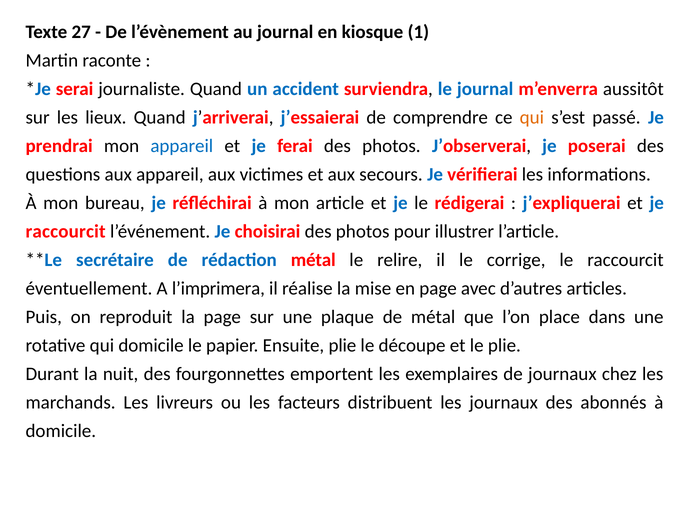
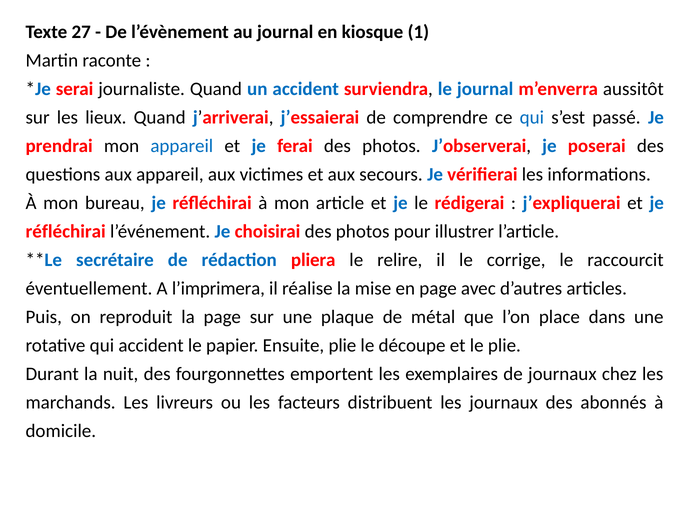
qui at (532, 117) colour: orange -> blue
raccourcit at (66, 231): raccourcit -> réfléchirai
rédaction métal: métal -> pliera
qui domicile: domicile -> accident
